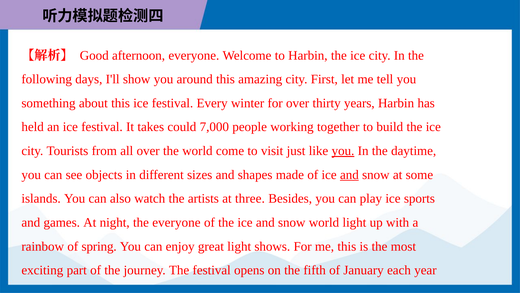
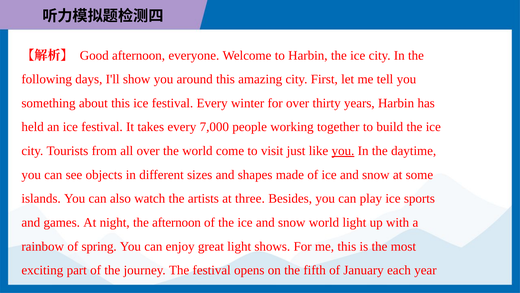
takes could: could -> every
and at (349, 174) underline: present -> none
the everyone: everyone -> afternoon
